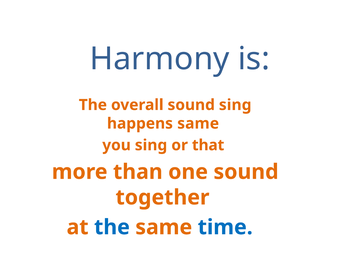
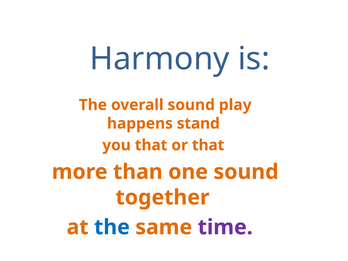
sound sing: sing -> play
happens same: same -> stand
you sing: sing -> that
time colour: blue -> purple
